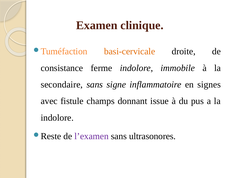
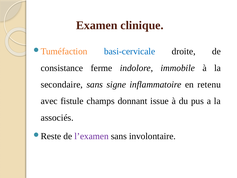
basi-cervicale colour: orange -> blue
signes: signes -> retenu
indolore at (57, 118): indolore -> associés
ultrasonores: ultrasonores -> involontaire
